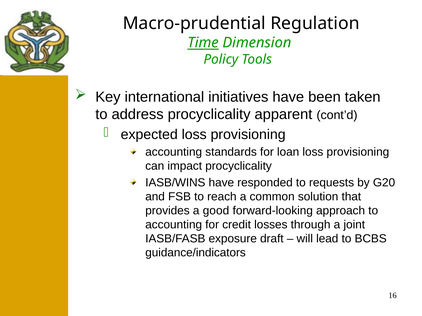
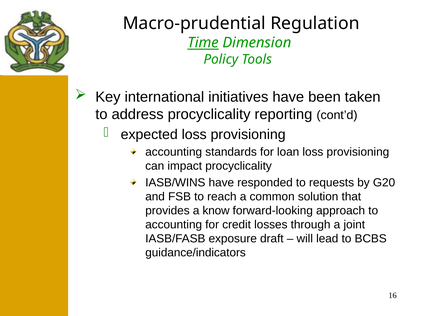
apparent: apparent -> reporting
good: good -> know
